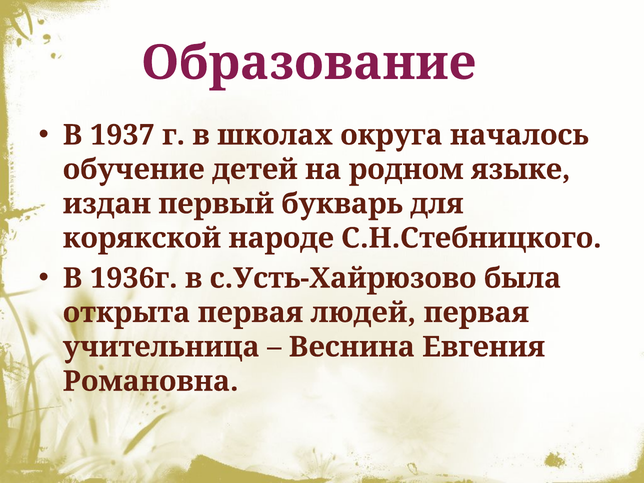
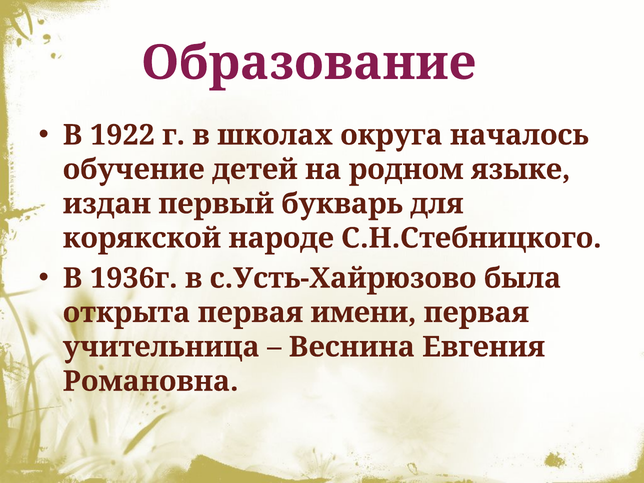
1937: 1937 -> 1922
людей: людей -> имени
